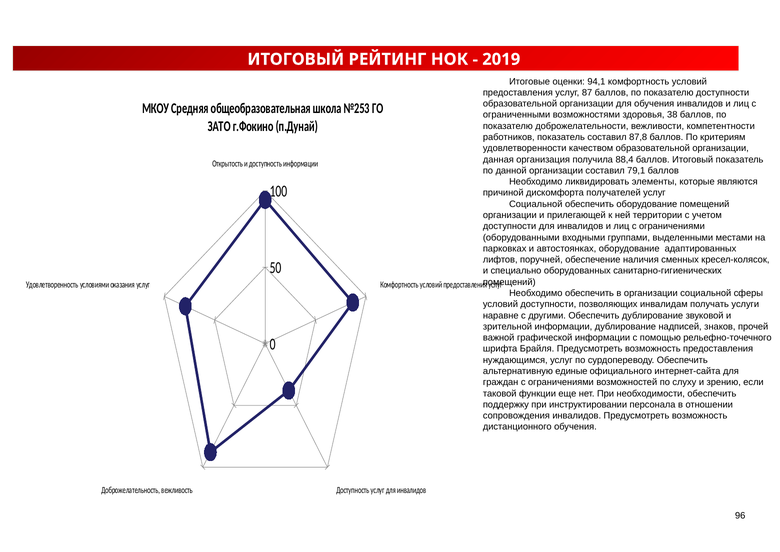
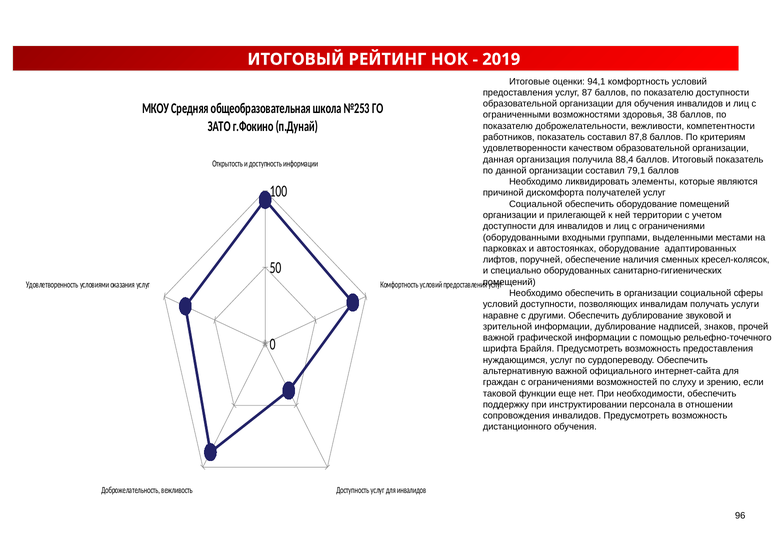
альтернативную единые: единые -> важной
